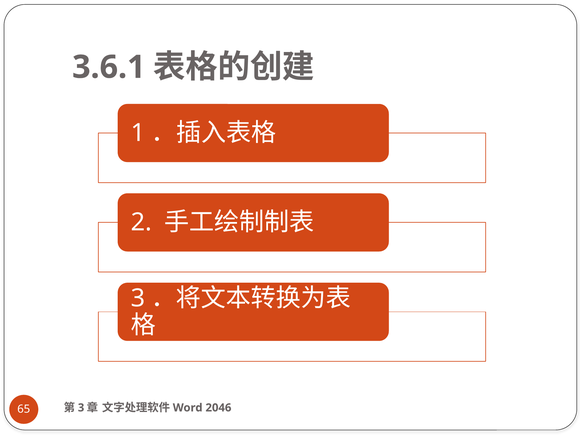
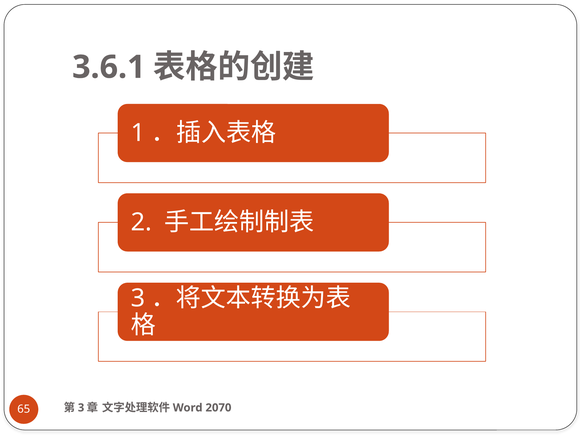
2046: 2046 -> 2070
